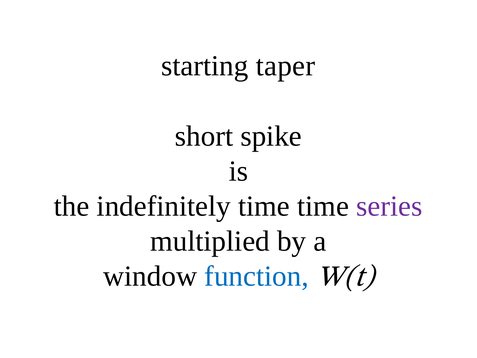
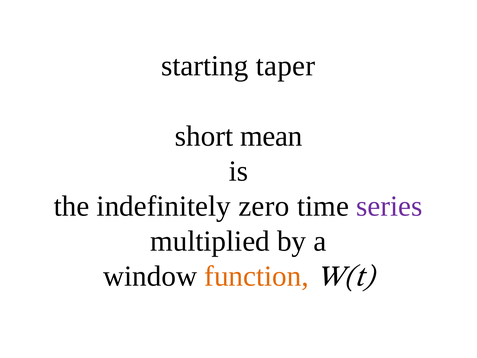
spike: spike -> mean
indefinitely time: time -> zero
function colour: blue -> orange
